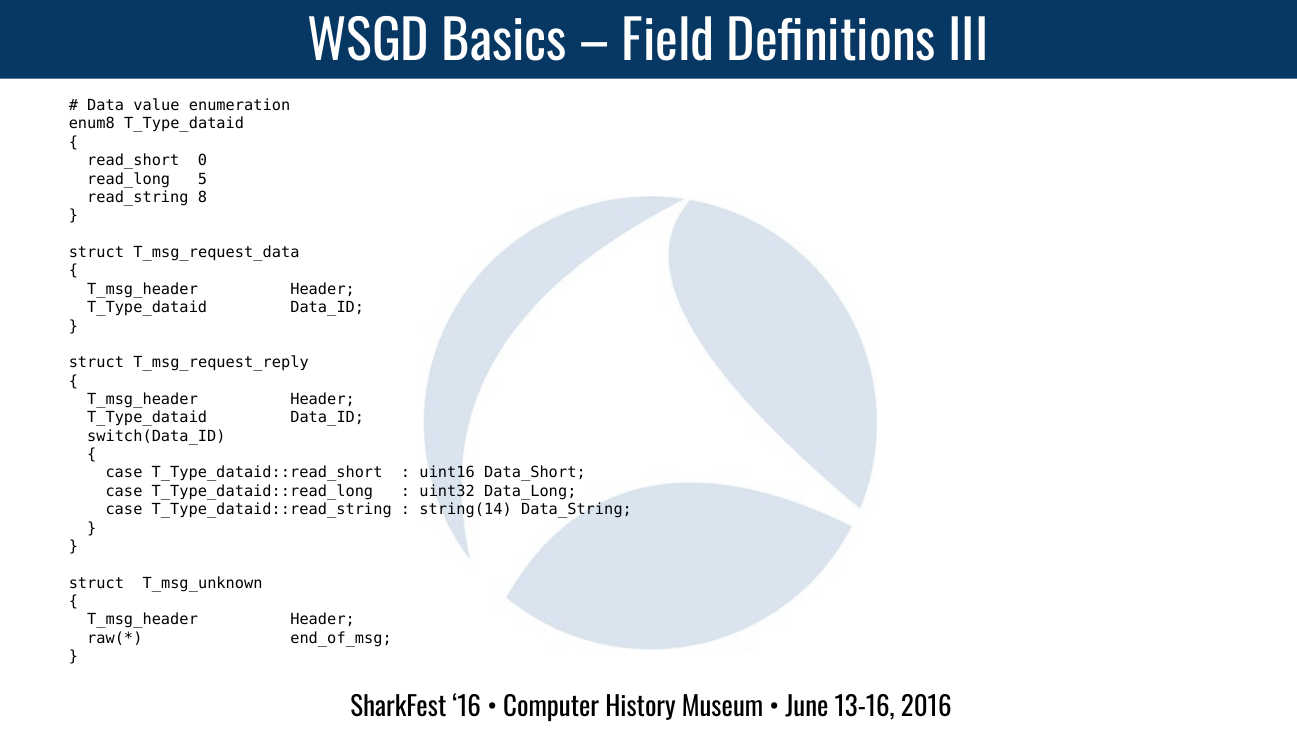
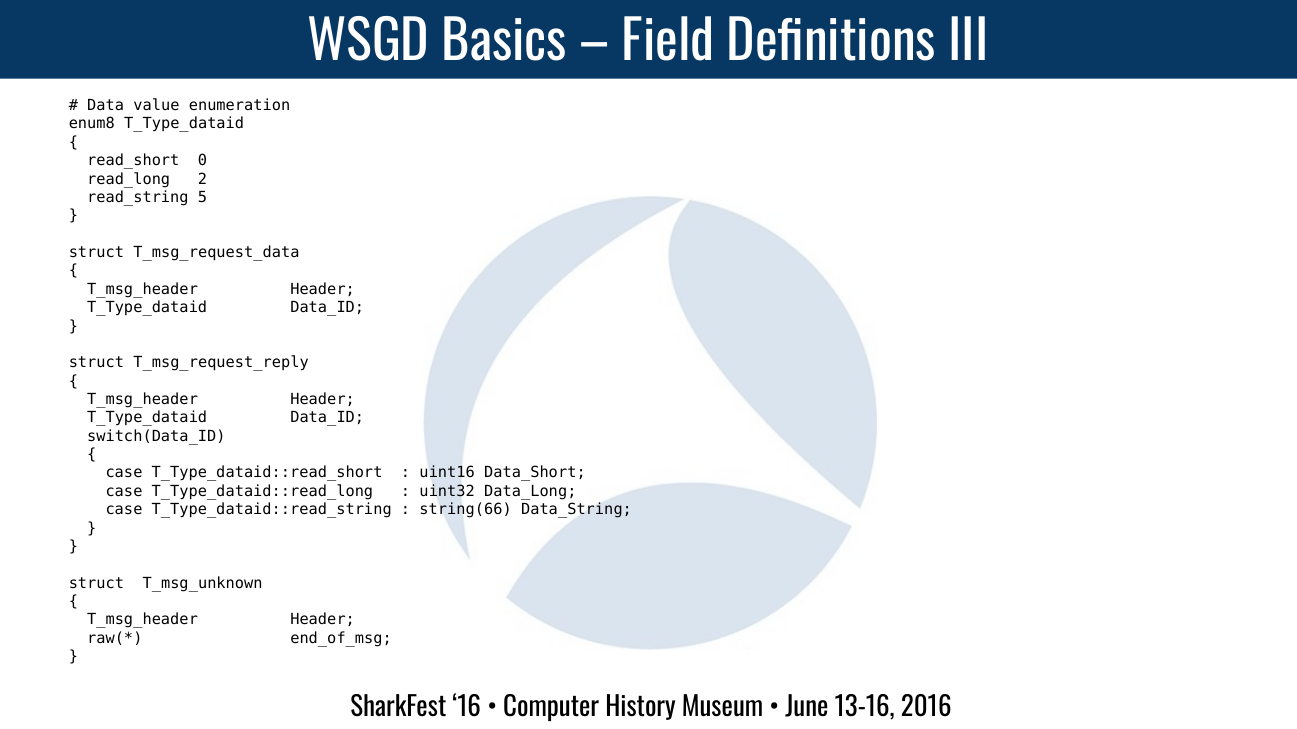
5: 5 -> 2
8: 8 -> 5
string(14: string(14 -> string(66
